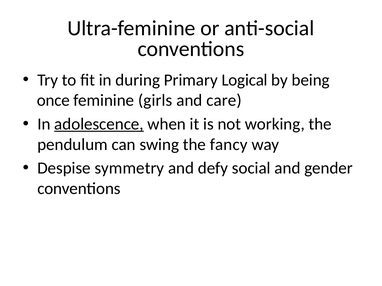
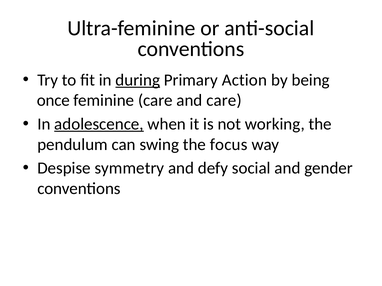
during underline: none -> present
Logical: Logical -> Action
feminine girls: girls -> care
fancy: fancy -> focus
